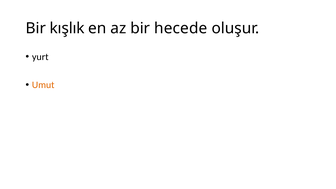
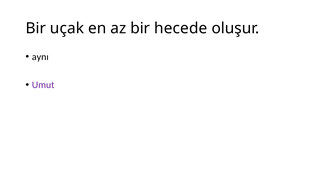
kışlık: kışlık -> uçak
yurt: yurt -> aynı
Umut colour: orange -> purple
